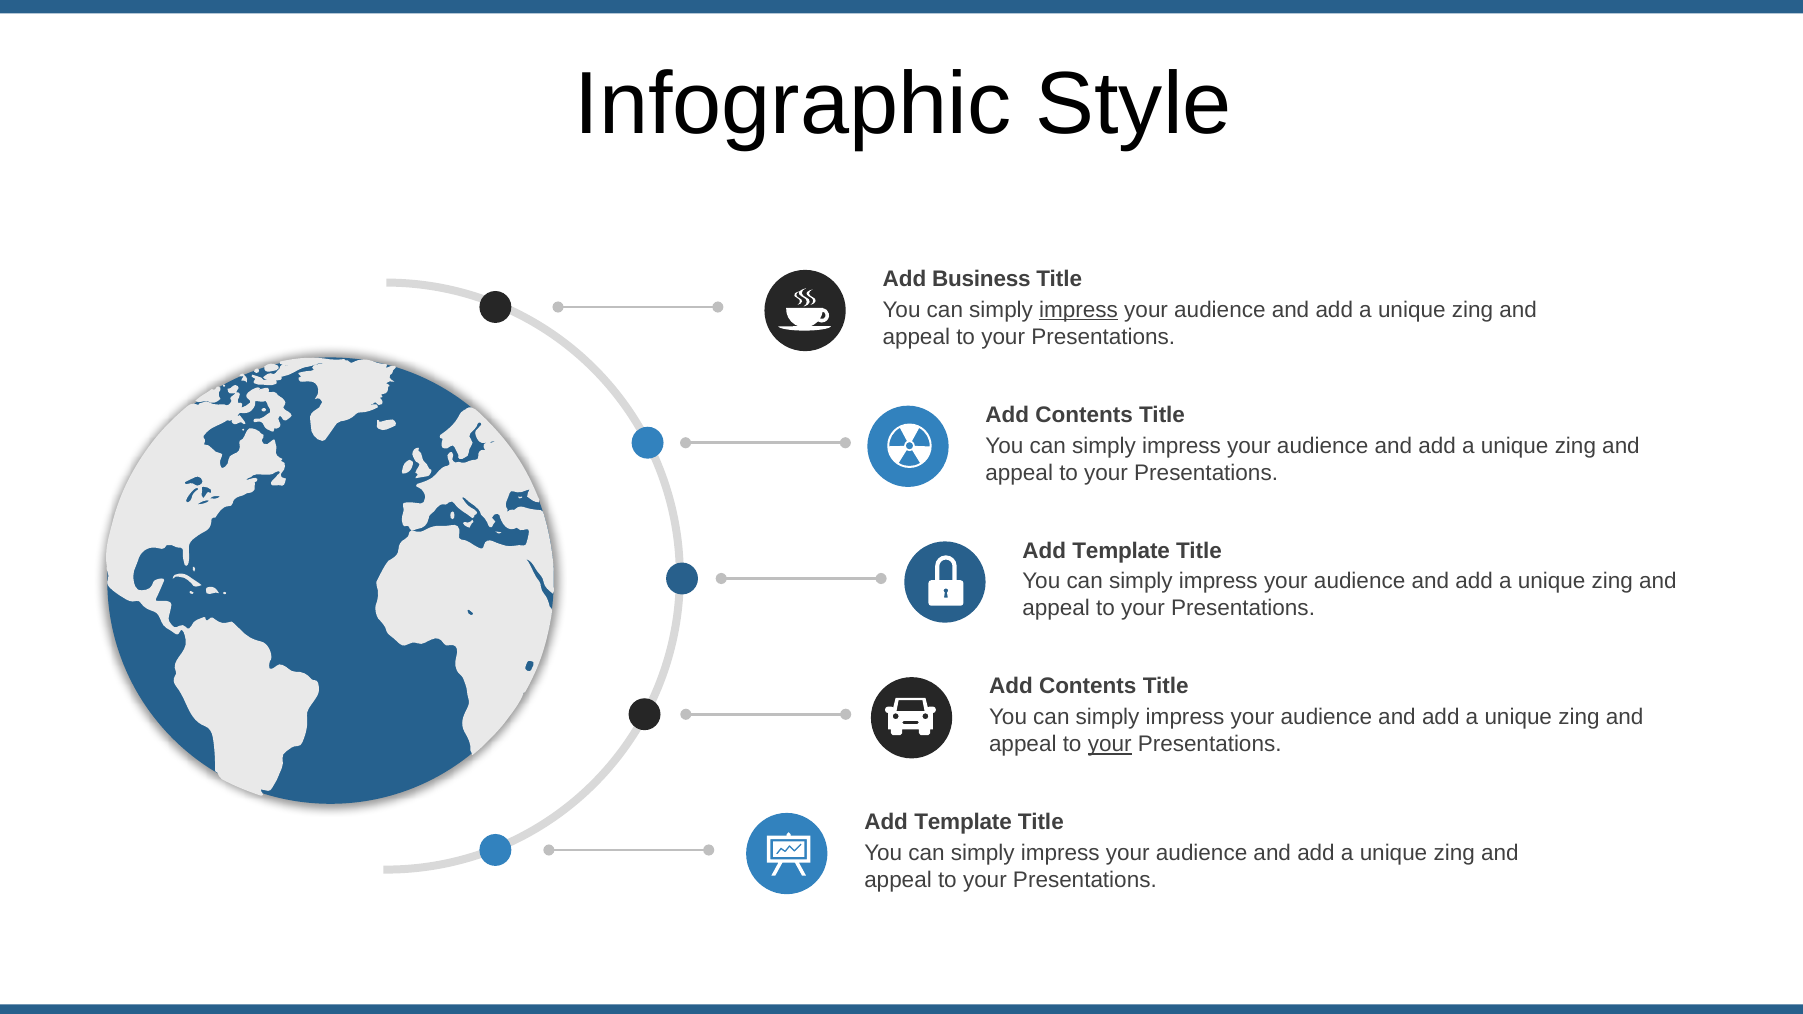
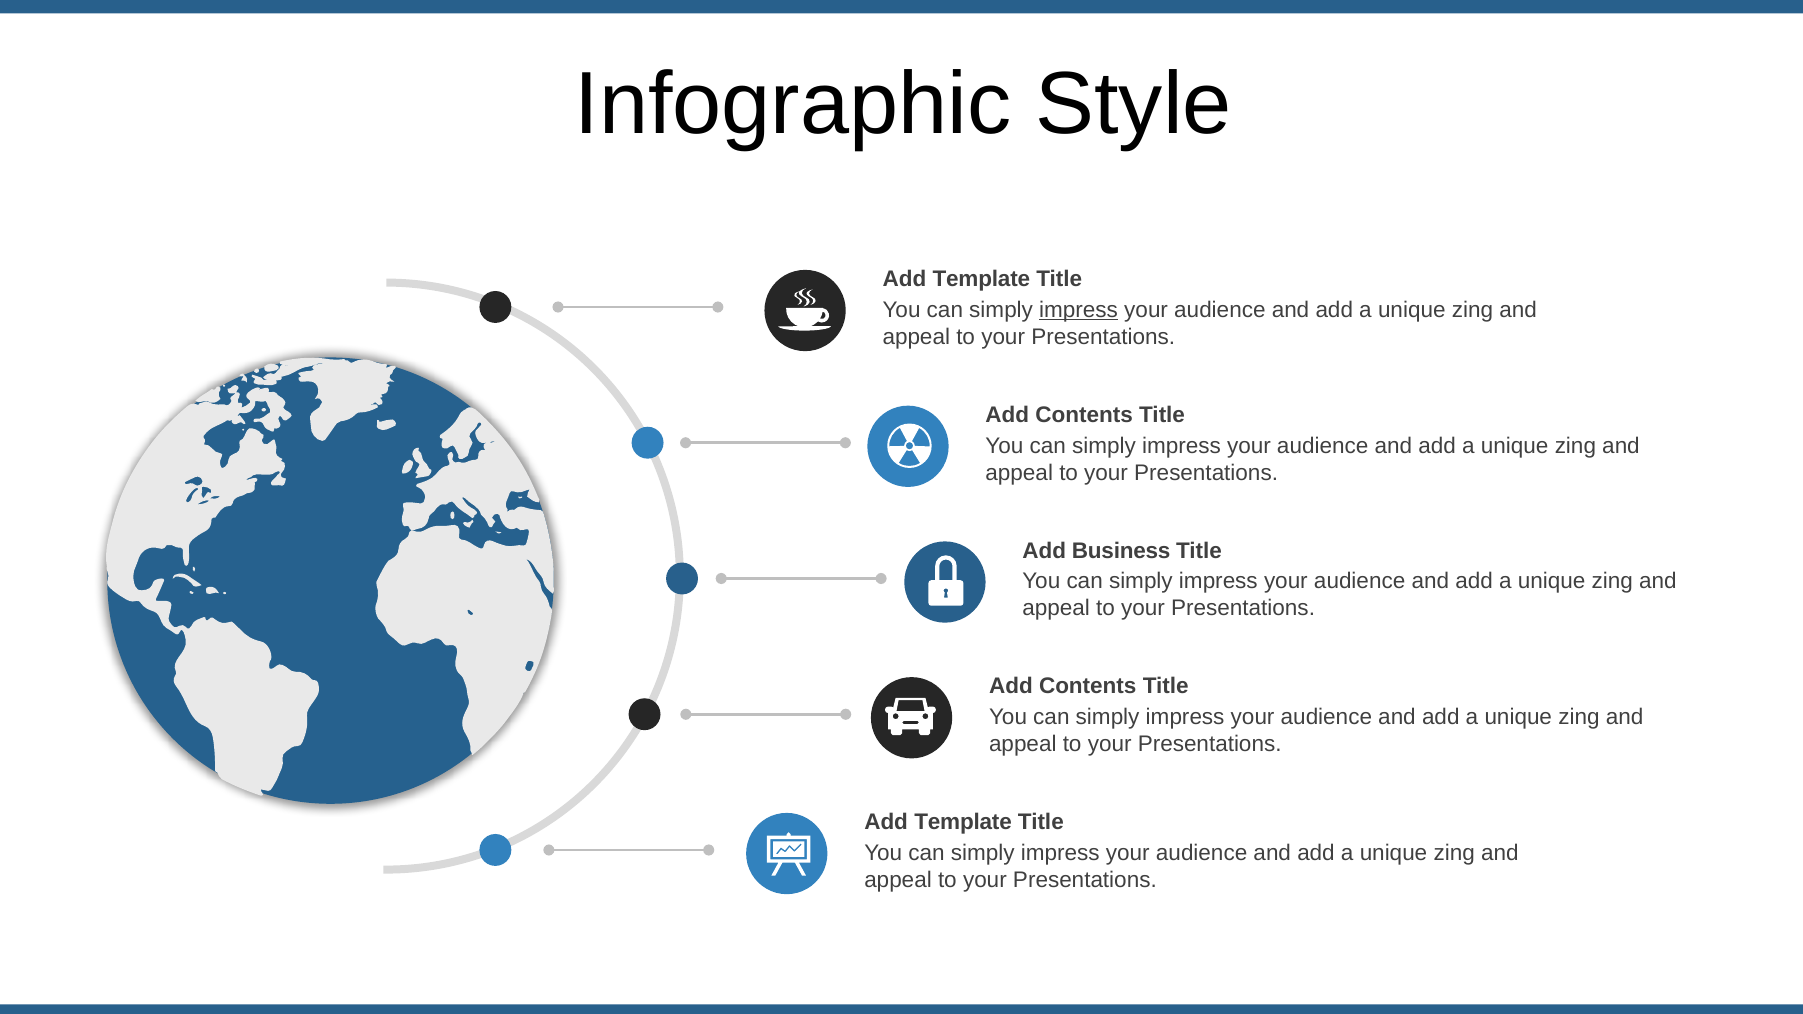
Business at (981, 279): Business -> Template
Template at (1121, 551): Template -> Business
your at (1110, 744) underline: present -> none
